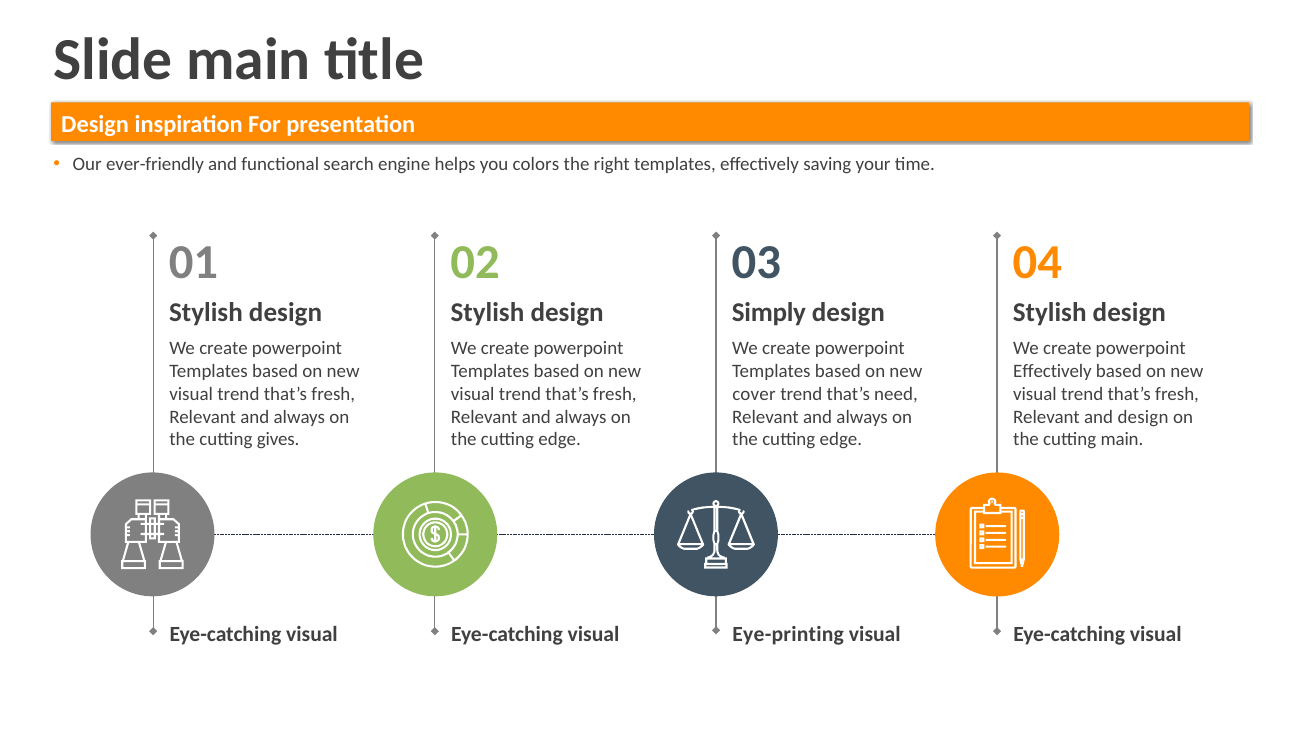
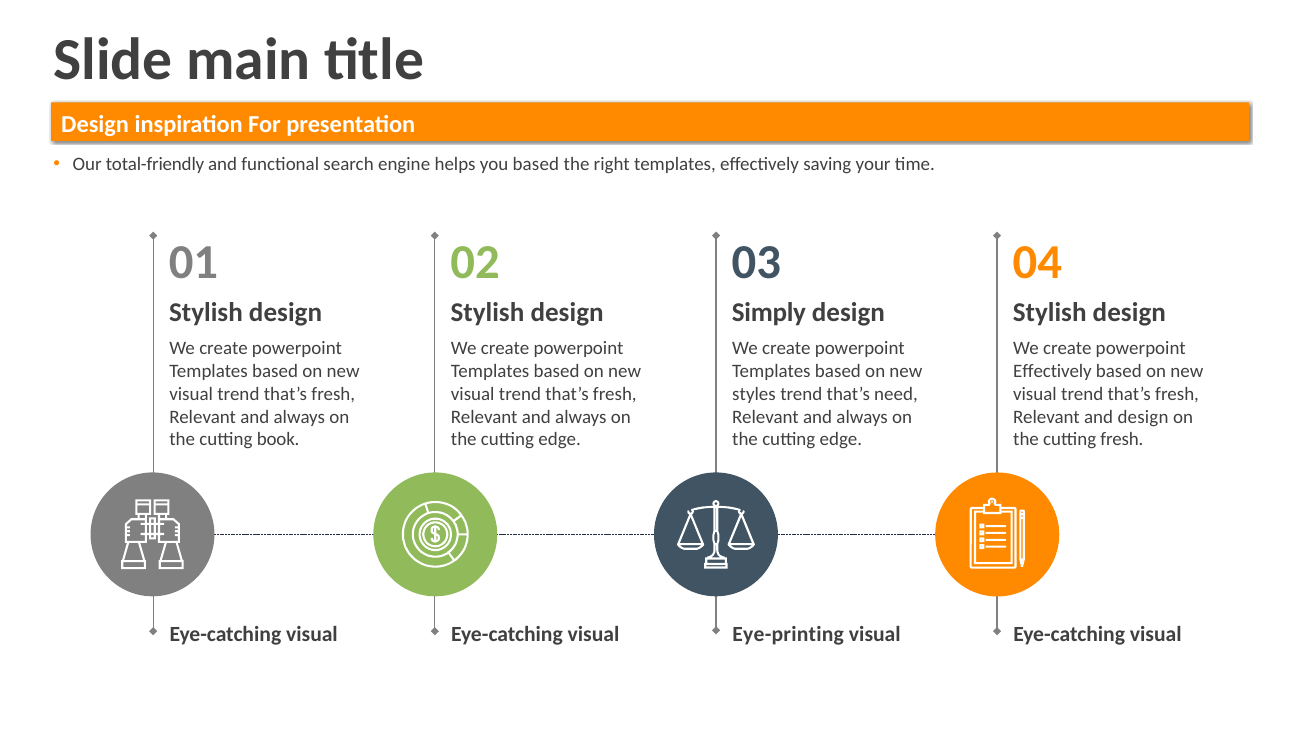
ever-friendly: ever-friendly -> total-friendly
you colors: colors -> based
cover: cover -> styles
gives: gives -> book
cutting main: main -> fresh
